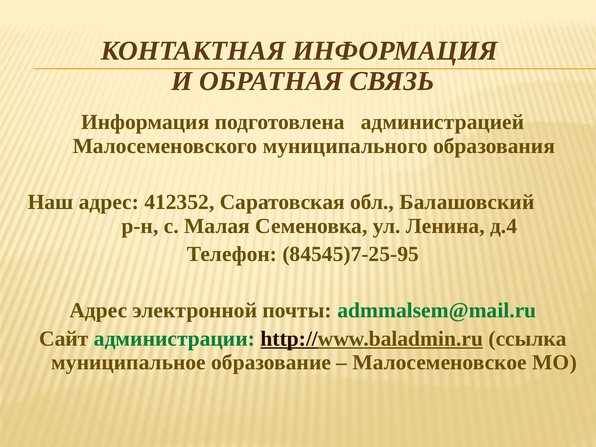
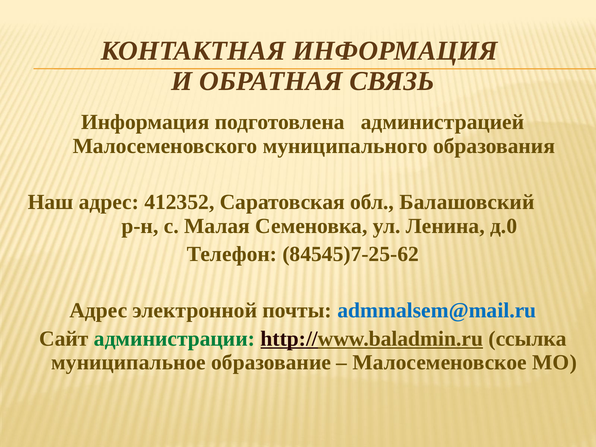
д.4: д.4 -> д.0
84545)7-25-95: 84545)7-25-95 -> 84545)7-25-62
admmalsem@mail.ru colour: green -> blue
